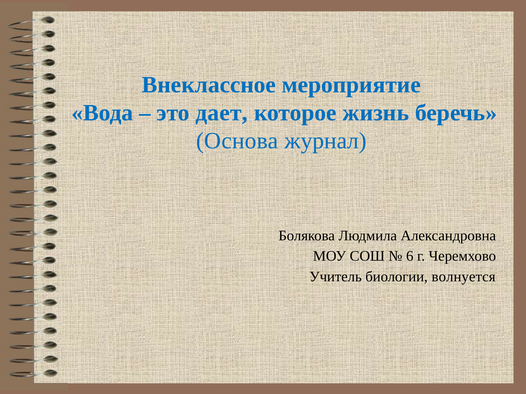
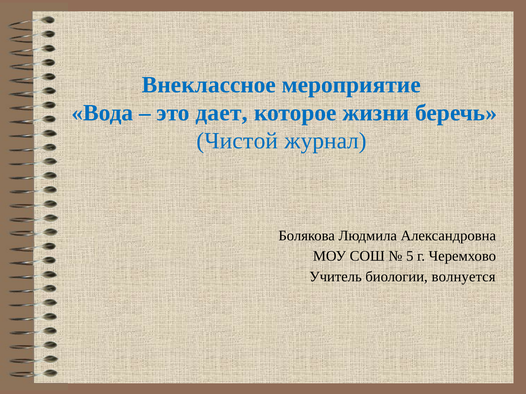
жизнь: жизнь -> жизни
Основа: Основа -> Чистой
6: 6 -> 5
